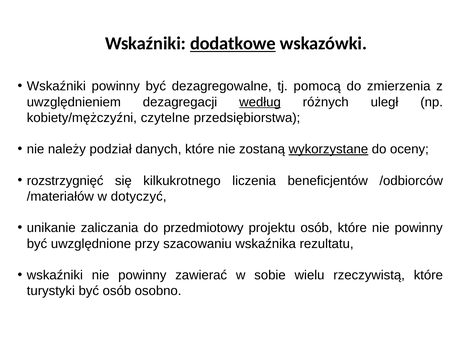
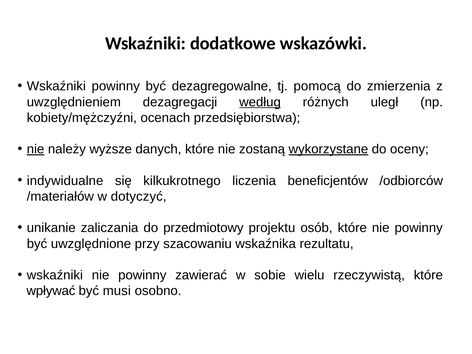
dodatkowe underline: present -> none
czytelne: czytelne -> ocenach
nie at (36, 149) underline: none -> present
podział: podział -> wyższe
rozstrzygnięć: rozstrzygnięć -> indywidualne
turystyki: turystyki -> wpływać
być osób: osób -> musi
